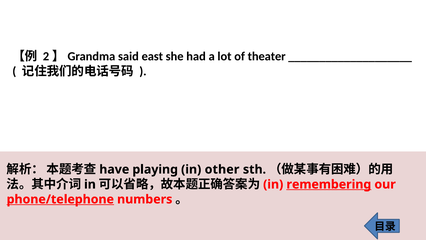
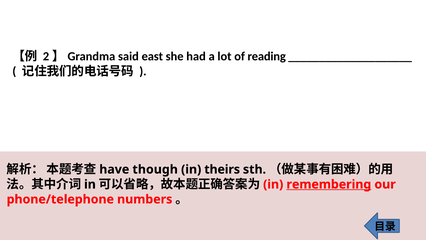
theater: theater -> reading
playing: playing -> though
other: other -> theirs
phone/telephone underline: present -> none
